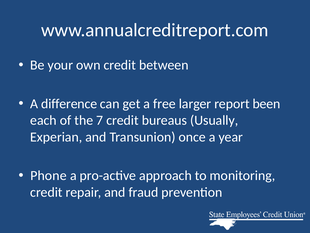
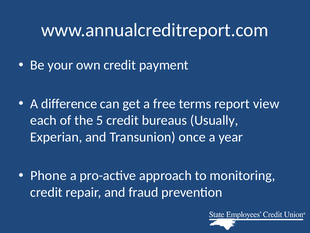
between: between -> payment
larger: larger -> terms
been: been -> view
7: 7 -> 5
